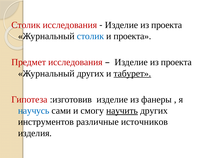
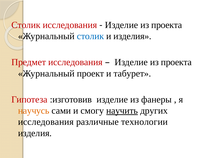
и проекта: проекта -> изделия
Журнальный других: других -> проект
табурет underline: present -> none
научусь colour: blue -> orange
инструментов at (46, 122): инструментов -> исследования
источников: источников -> технологии
